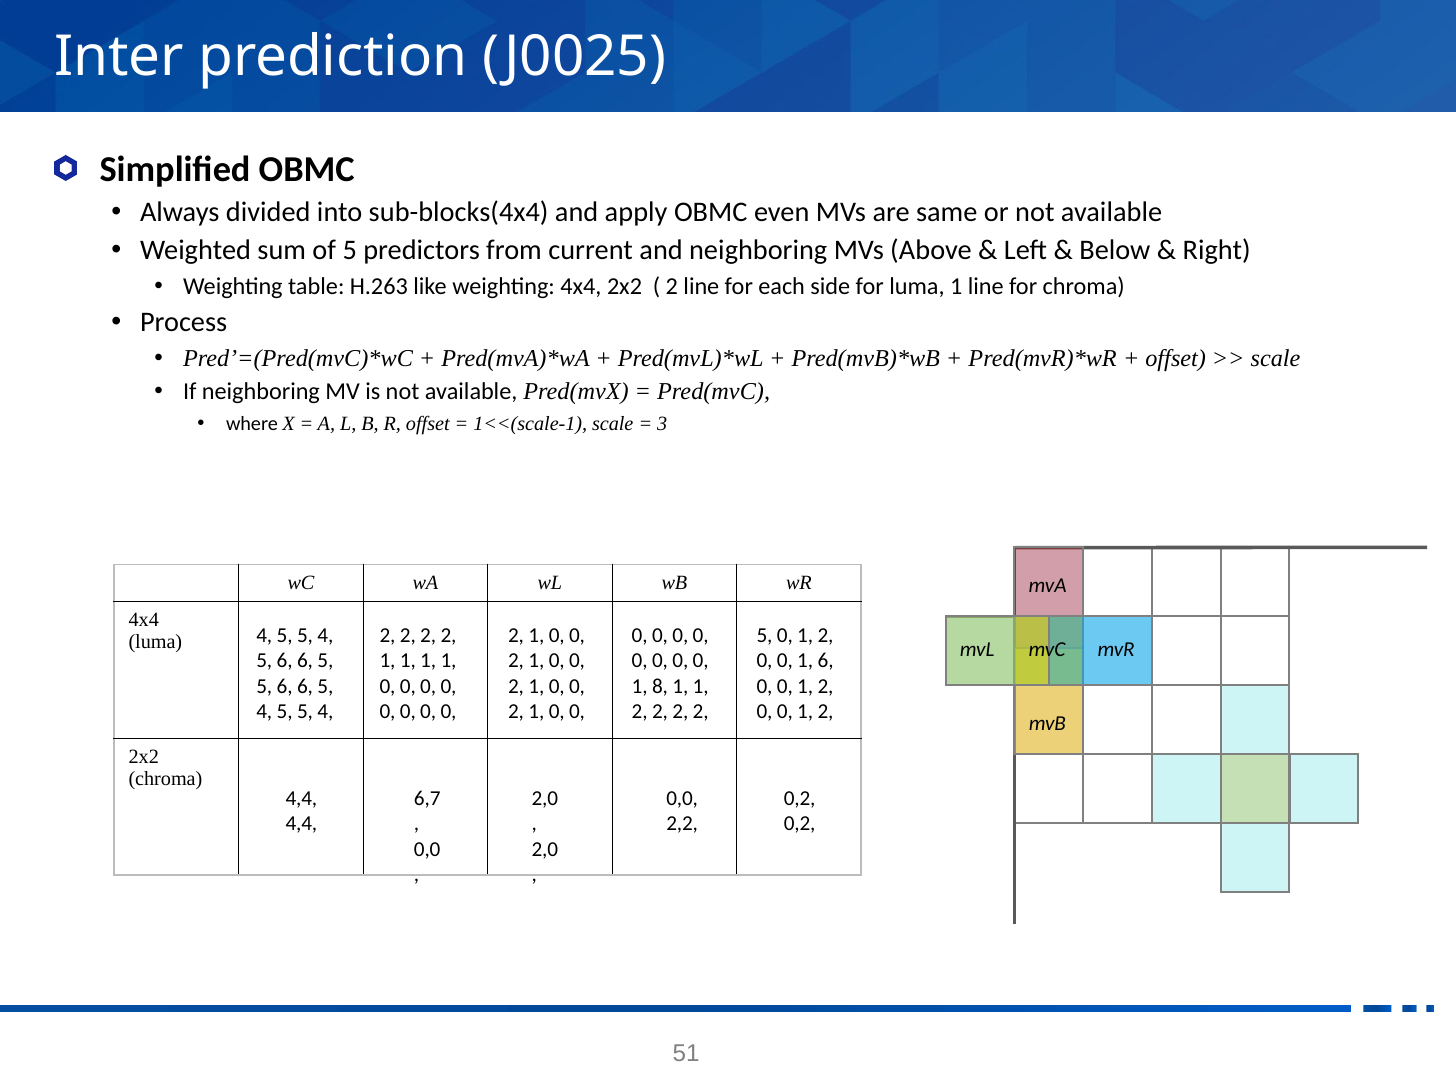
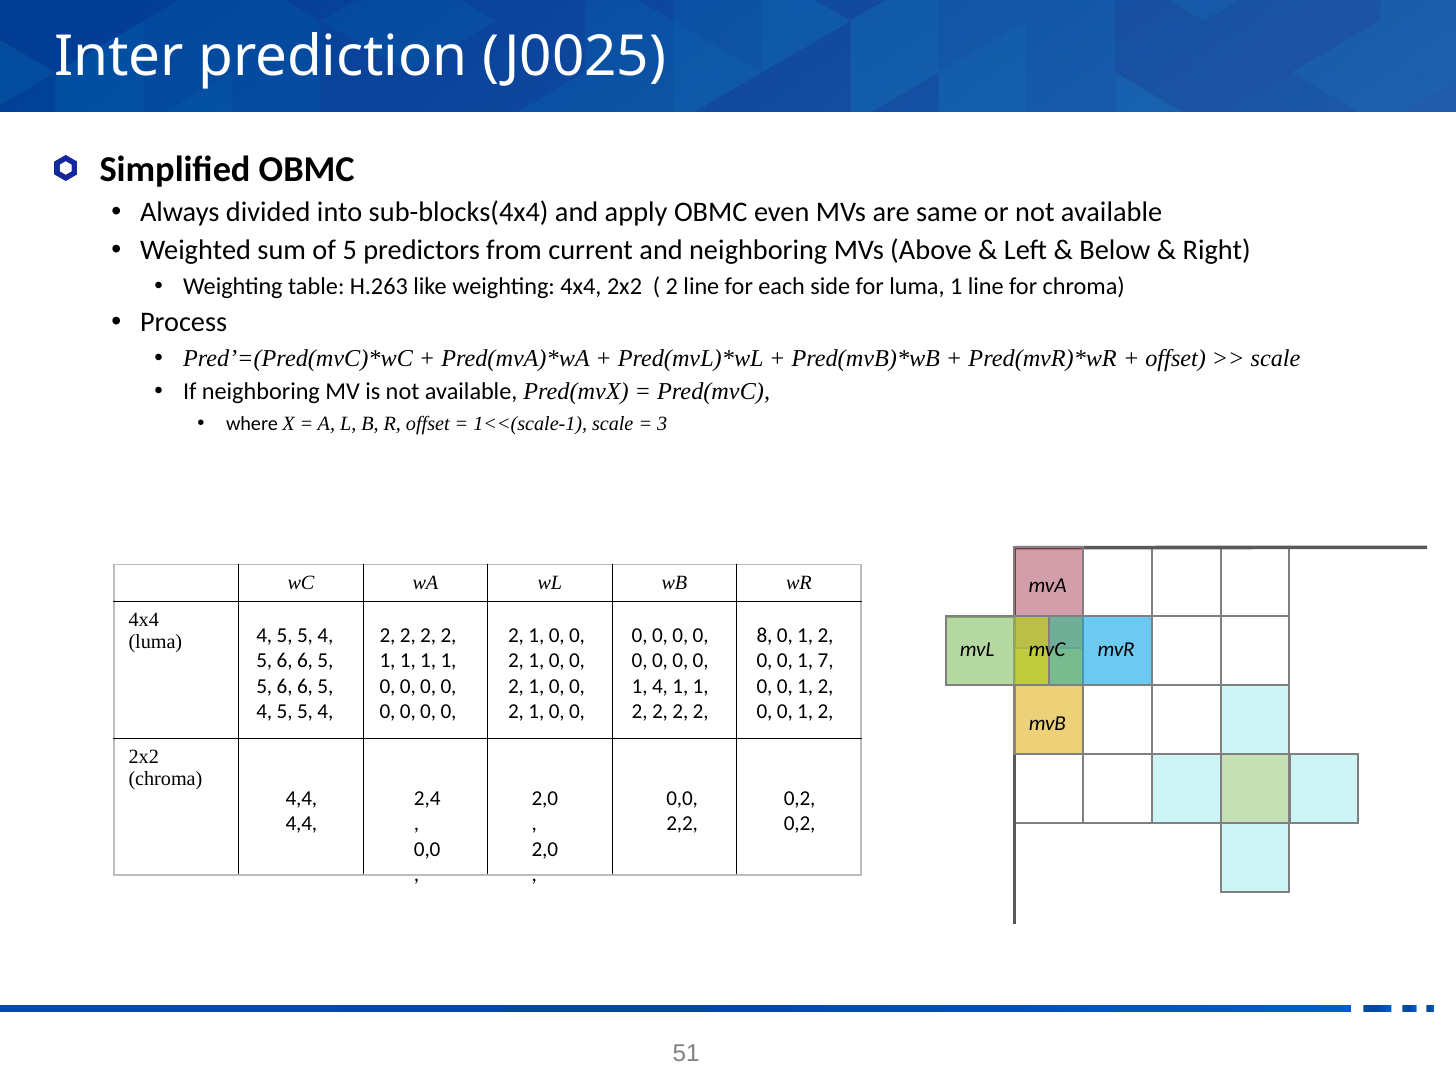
5 at (765, 635): 5 -> 8
1 6: 6 -> 7
1 8: 8 -> 4
6,7: 6,7 -> 2,4
